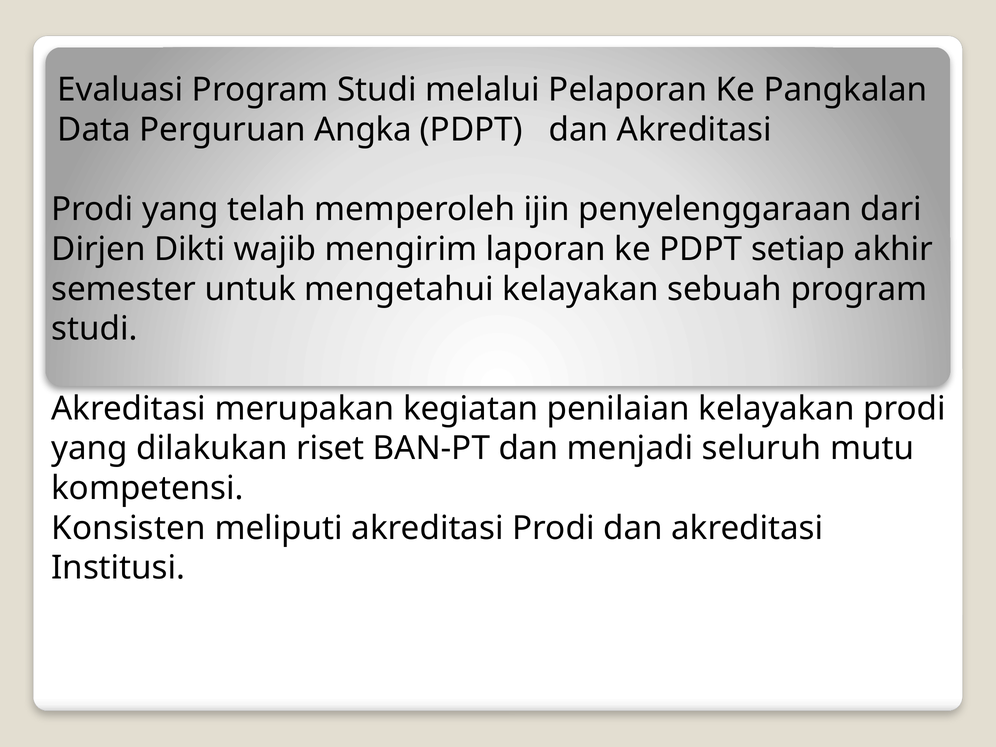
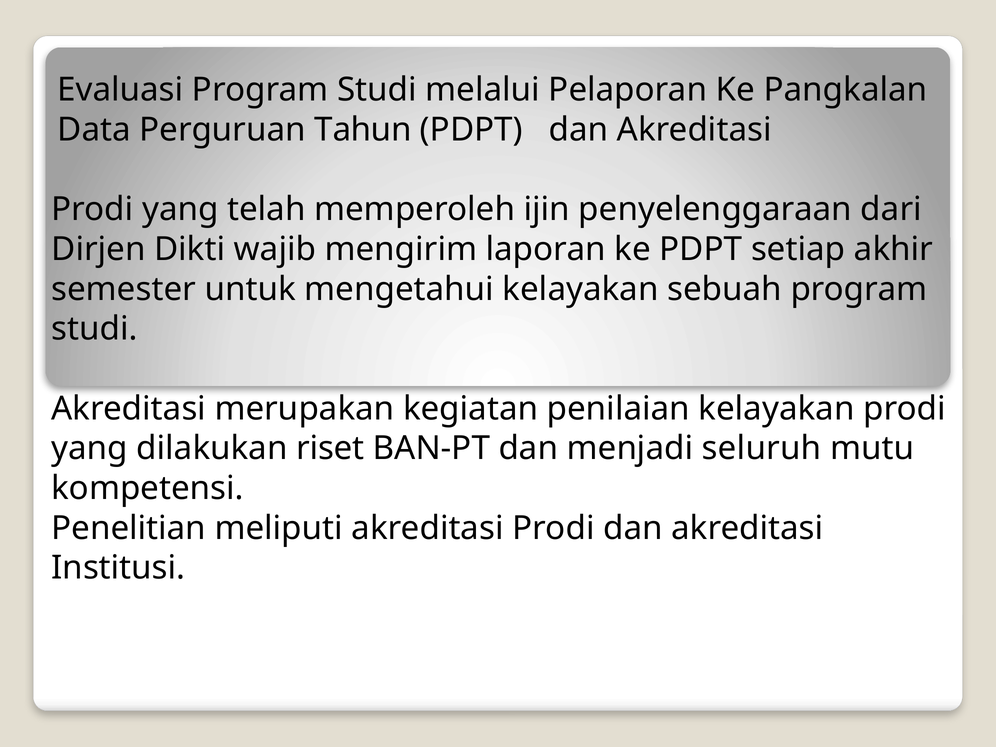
Angka: Angka -> Tahun
Konsisten: Konsisten -> Penelitian
